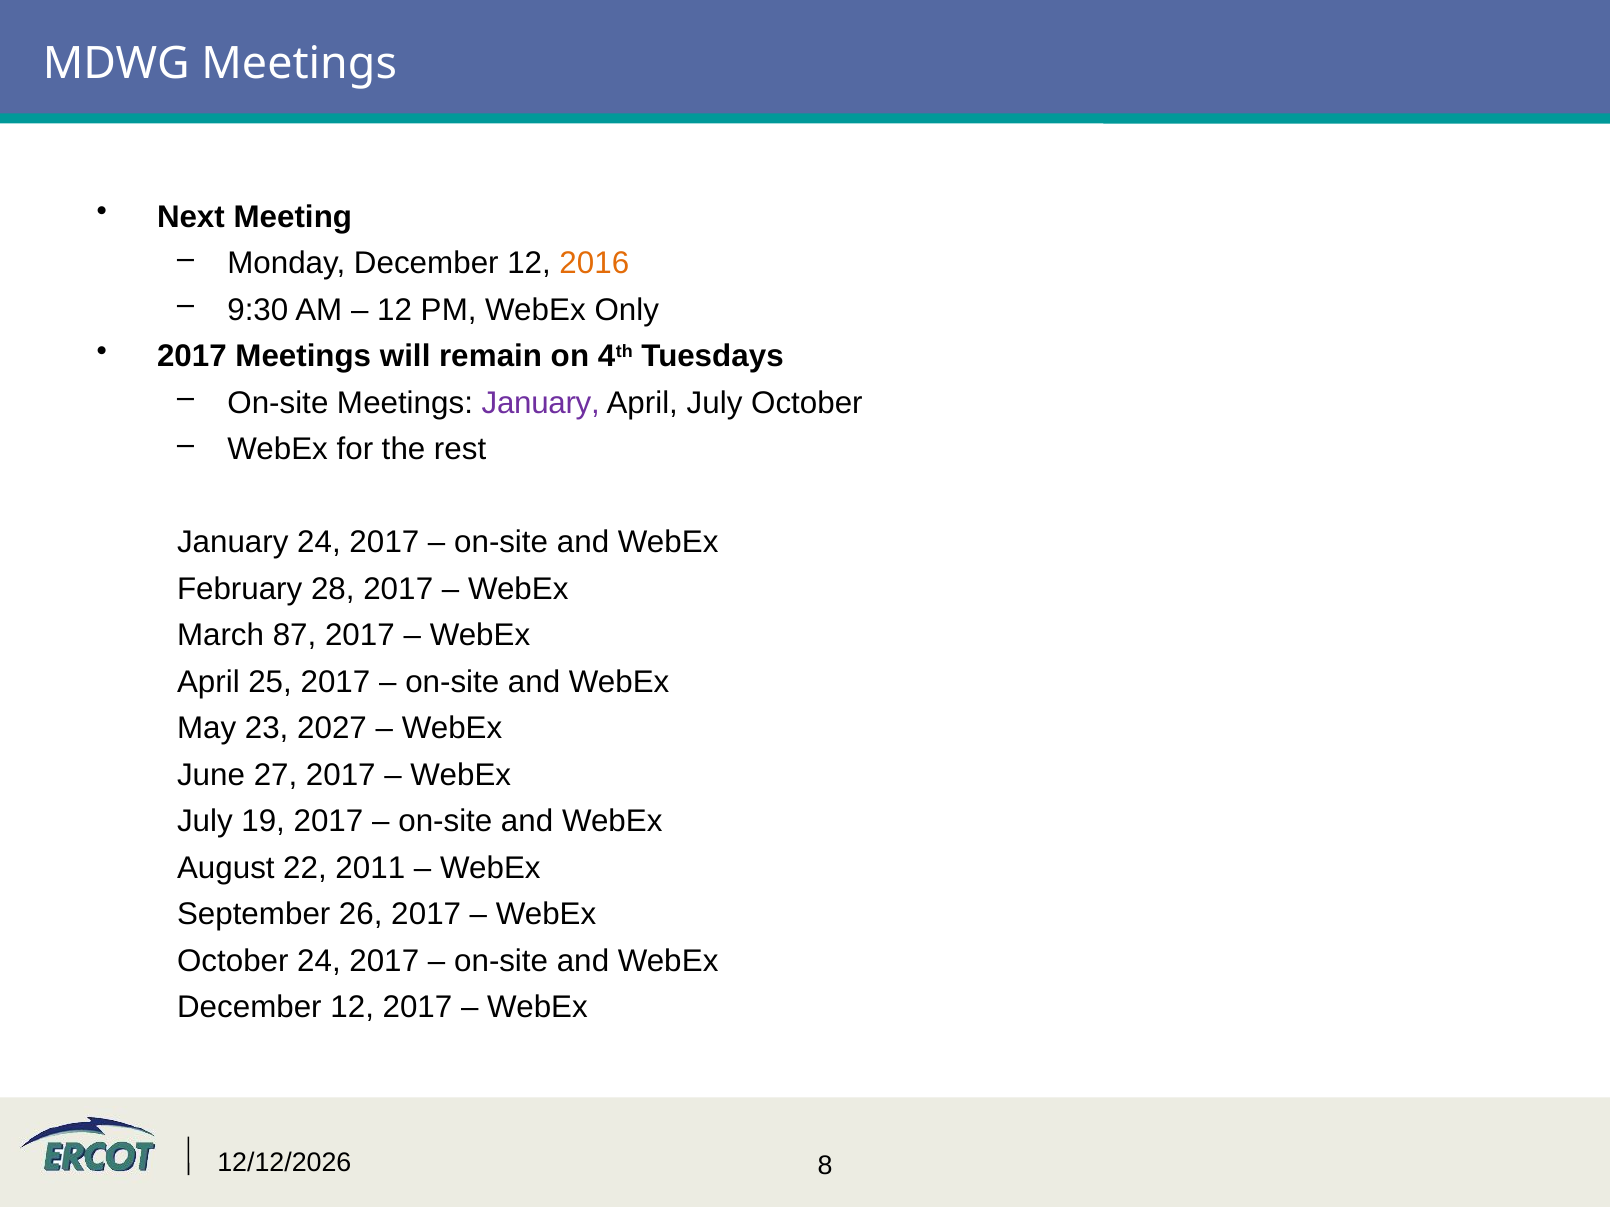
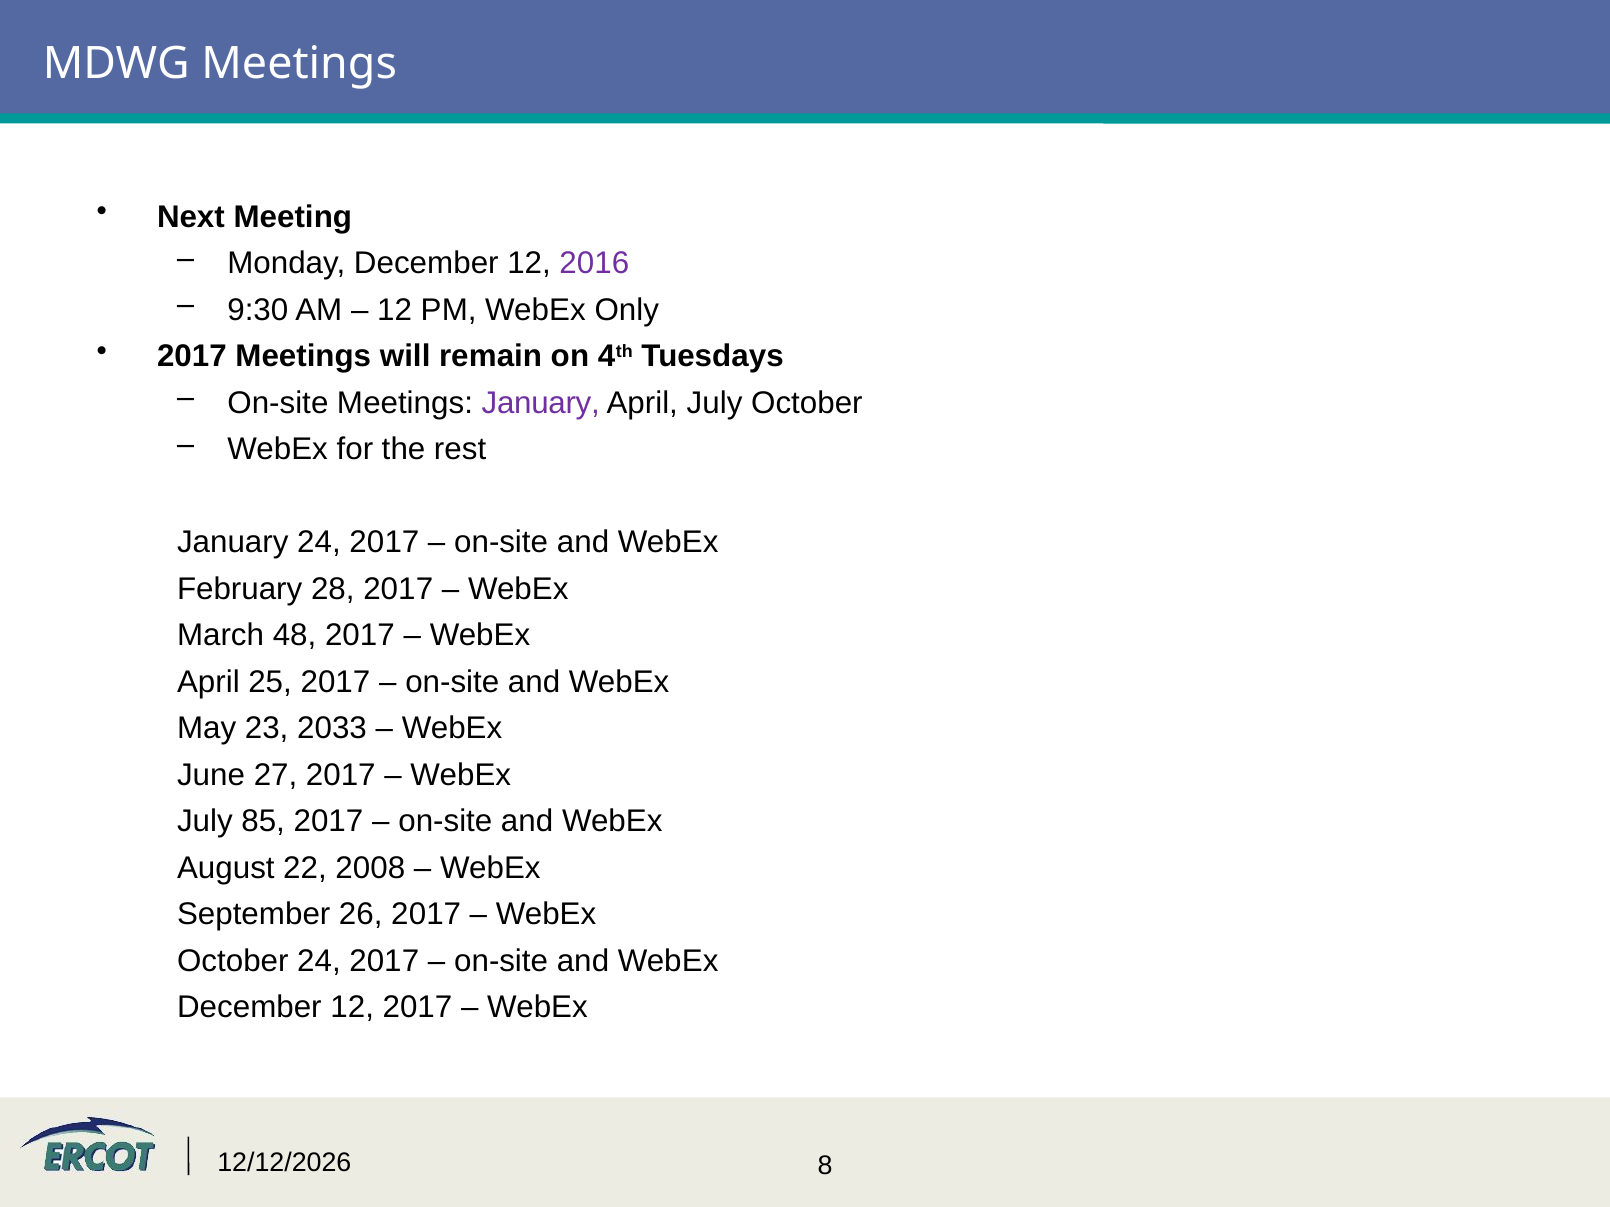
2016 colour: orange -> purple
87: 87 -> 48
2027: 2027 -> 2033
19: 19 -> 85
2011: 2011 -> 2008
